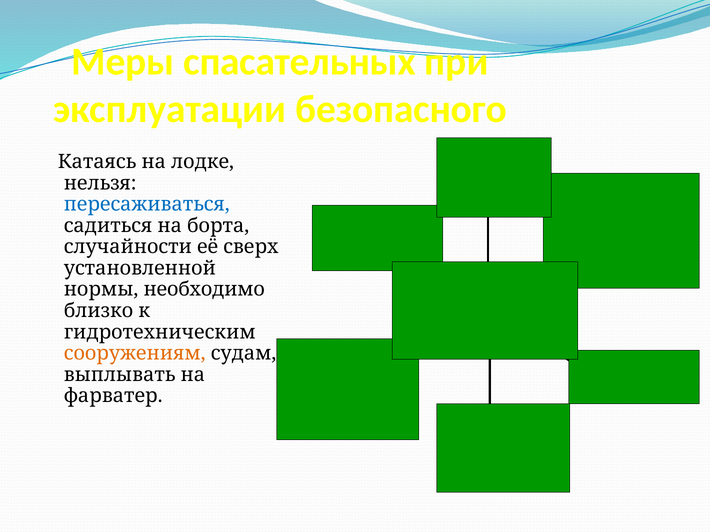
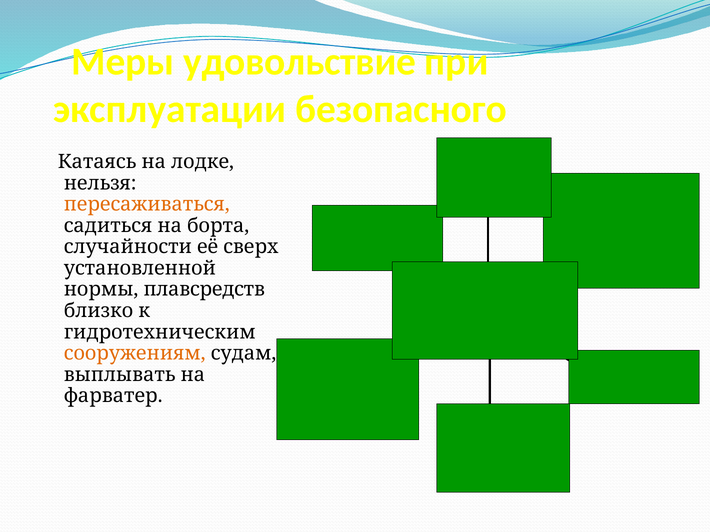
спасательных: спасательных -> удовольствие
пересаживаться colour: blue -> orange
необходимо: необходимо -> плавсредств
